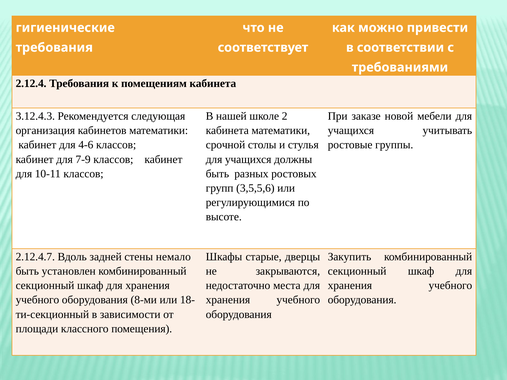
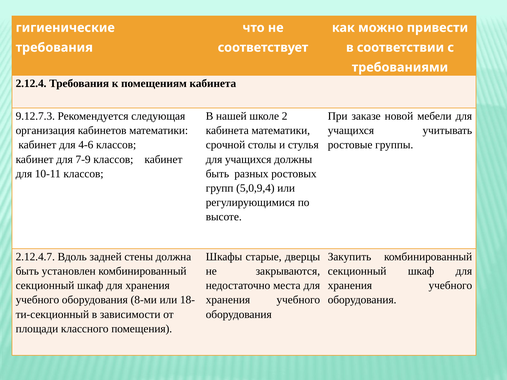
3.12.4.3: 3.12.4.3 -> 9.12.7.3
3,5,5,6: 3,5,5,6 -> 5,0,9,4
немало: немало -> должна
